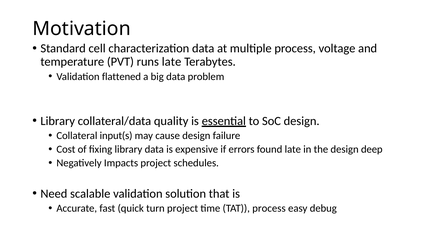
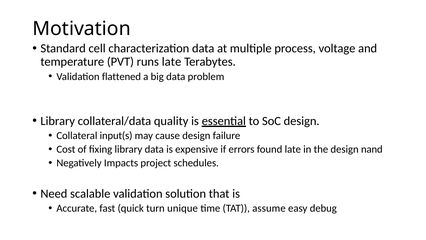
deep: deep -> nand
turn project: project -> unique
TAT process: process -> assume
